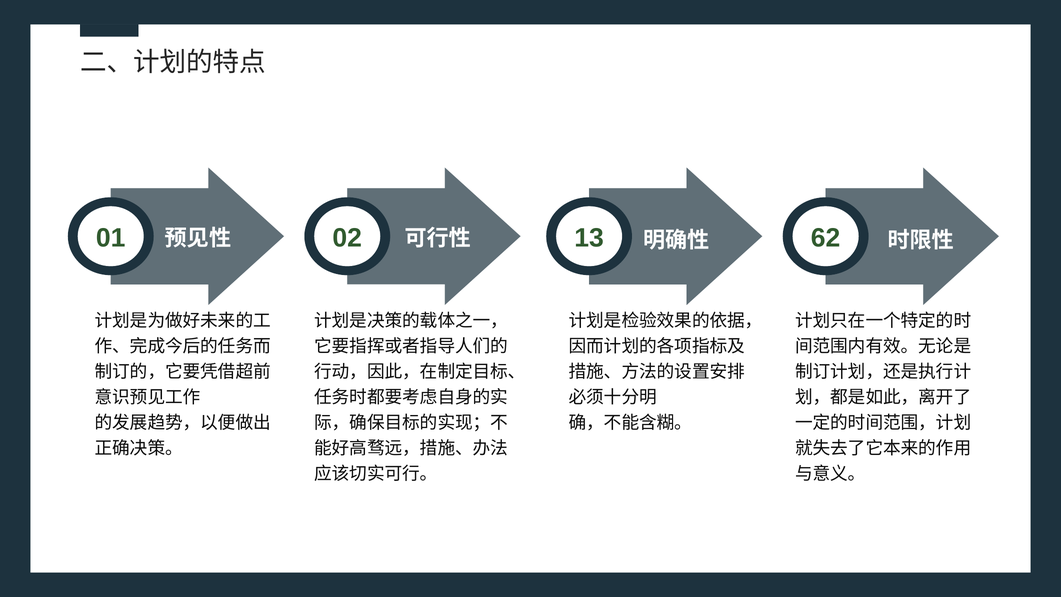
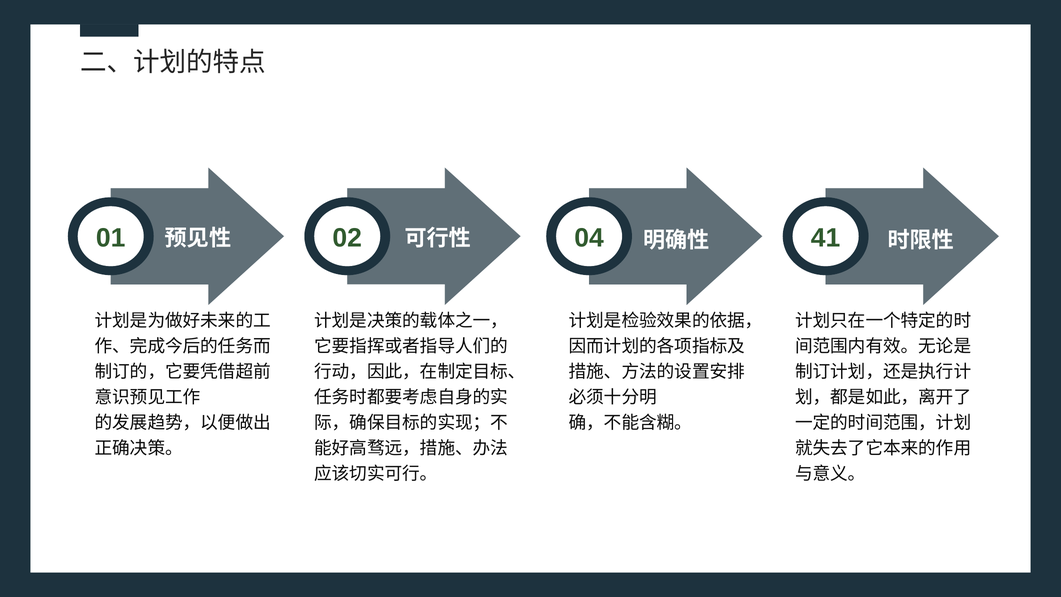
13: 13 -> 04
62: 62 -> 41
